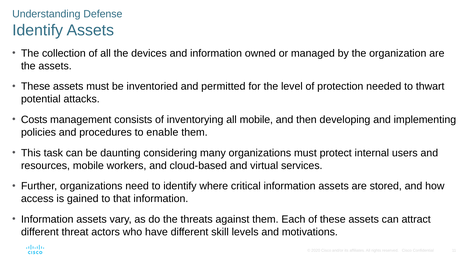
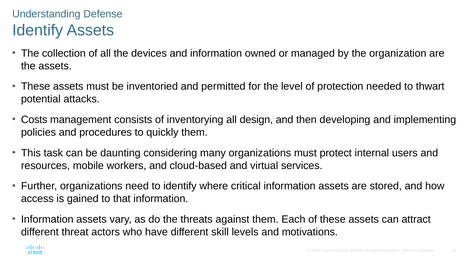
all mobile: mobile -> design
enable: enable -> quickly
